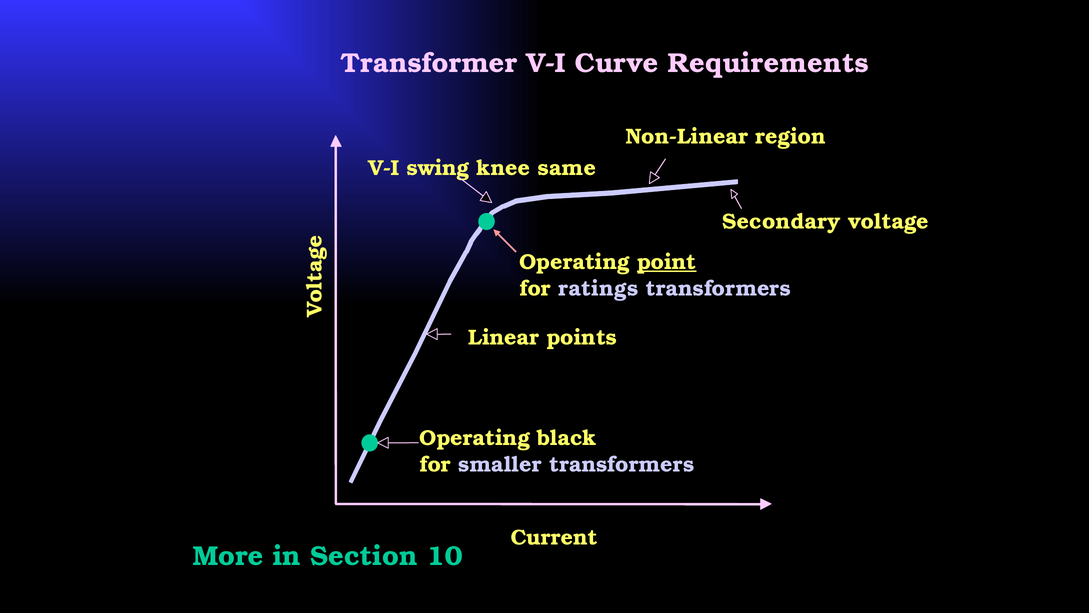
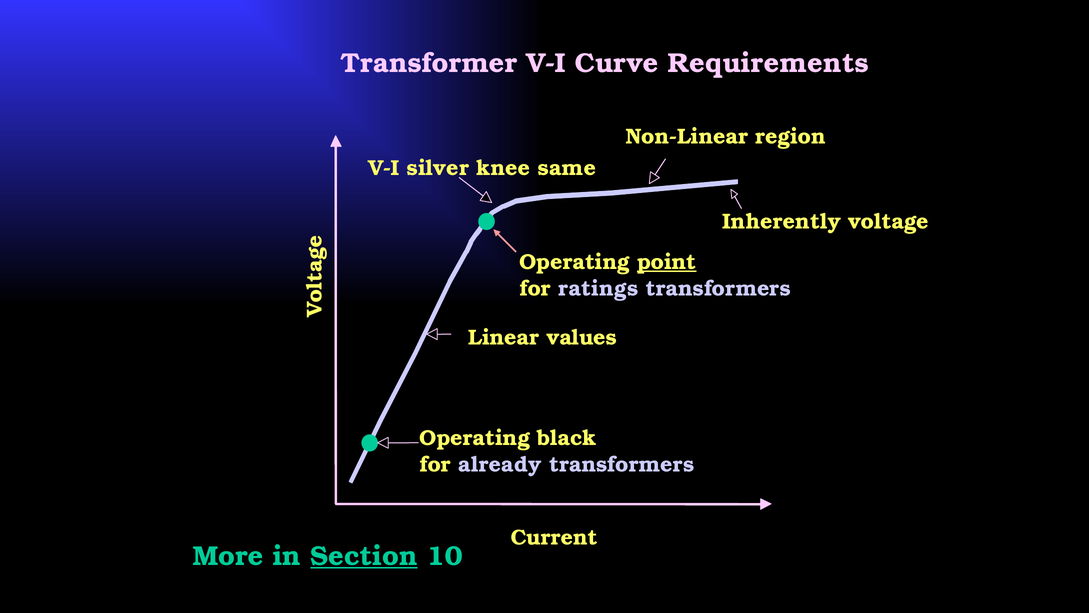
swing: swing -> silver
Secondary: Secondary -> Inherently
points: points -> values
smaller: smaller -> already
Section underline: none -> present
